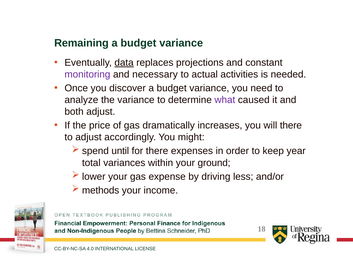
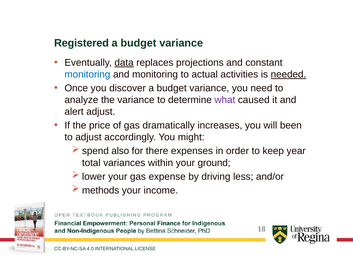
Remaining: Remaining -> Registered
monitoring at (87, 74) colour: purple -> blue
and necessary: necessary -> monitoring
needed underline: none -> present
both: both -> alert
will there: there -> been
until: until -> also
